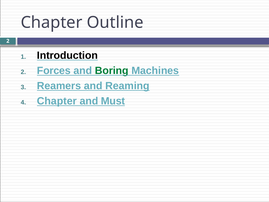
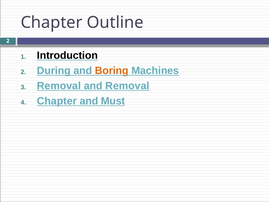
Forces: Forces -> During
Boring colour: green -> orange
Reamers at (59, 86): Reamers -> Removal
and Reaming: Reaming -> Removal
